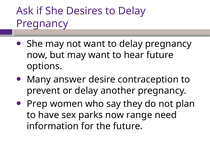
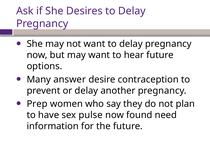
parks: parks -> pulse
range: range -> found
